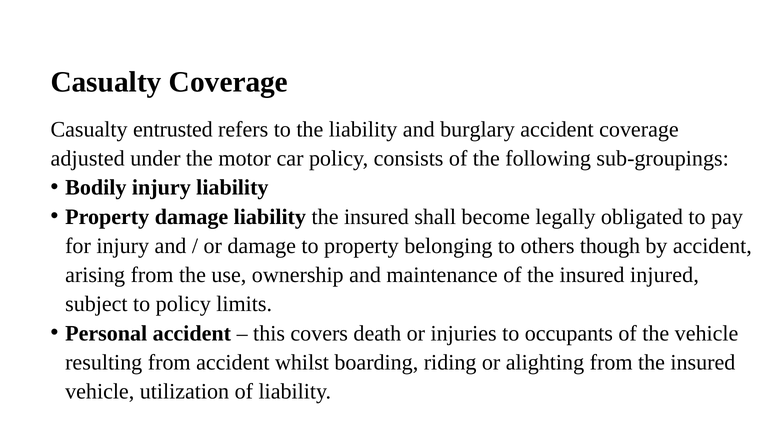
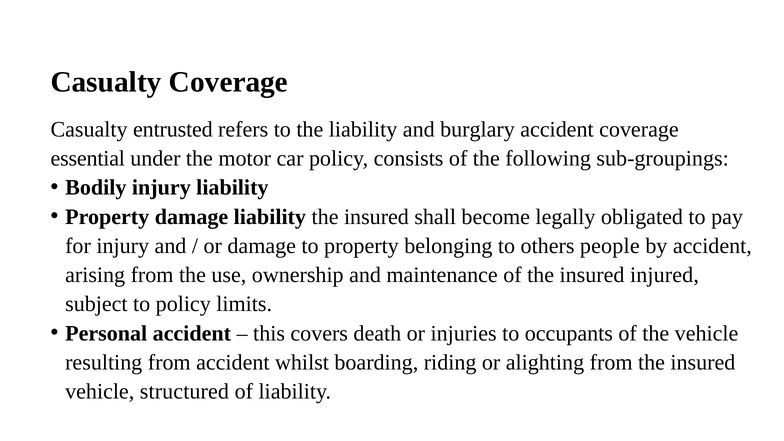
adjusted: adjusted -> essential
though: though -> people
utilization: utilization -> structured
